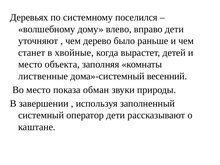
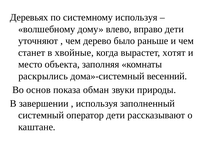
системному поселился: поселился -> используя
детей: детей -> хотят
лиственные: лиственные -> раскрылись
Во место: место -> основ
